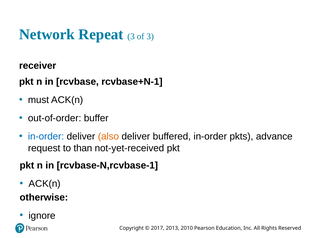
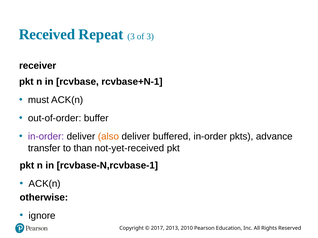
Network: Network -> Received
in-order at (46, 137) colour: blue -> purple
request: request -> transfer
